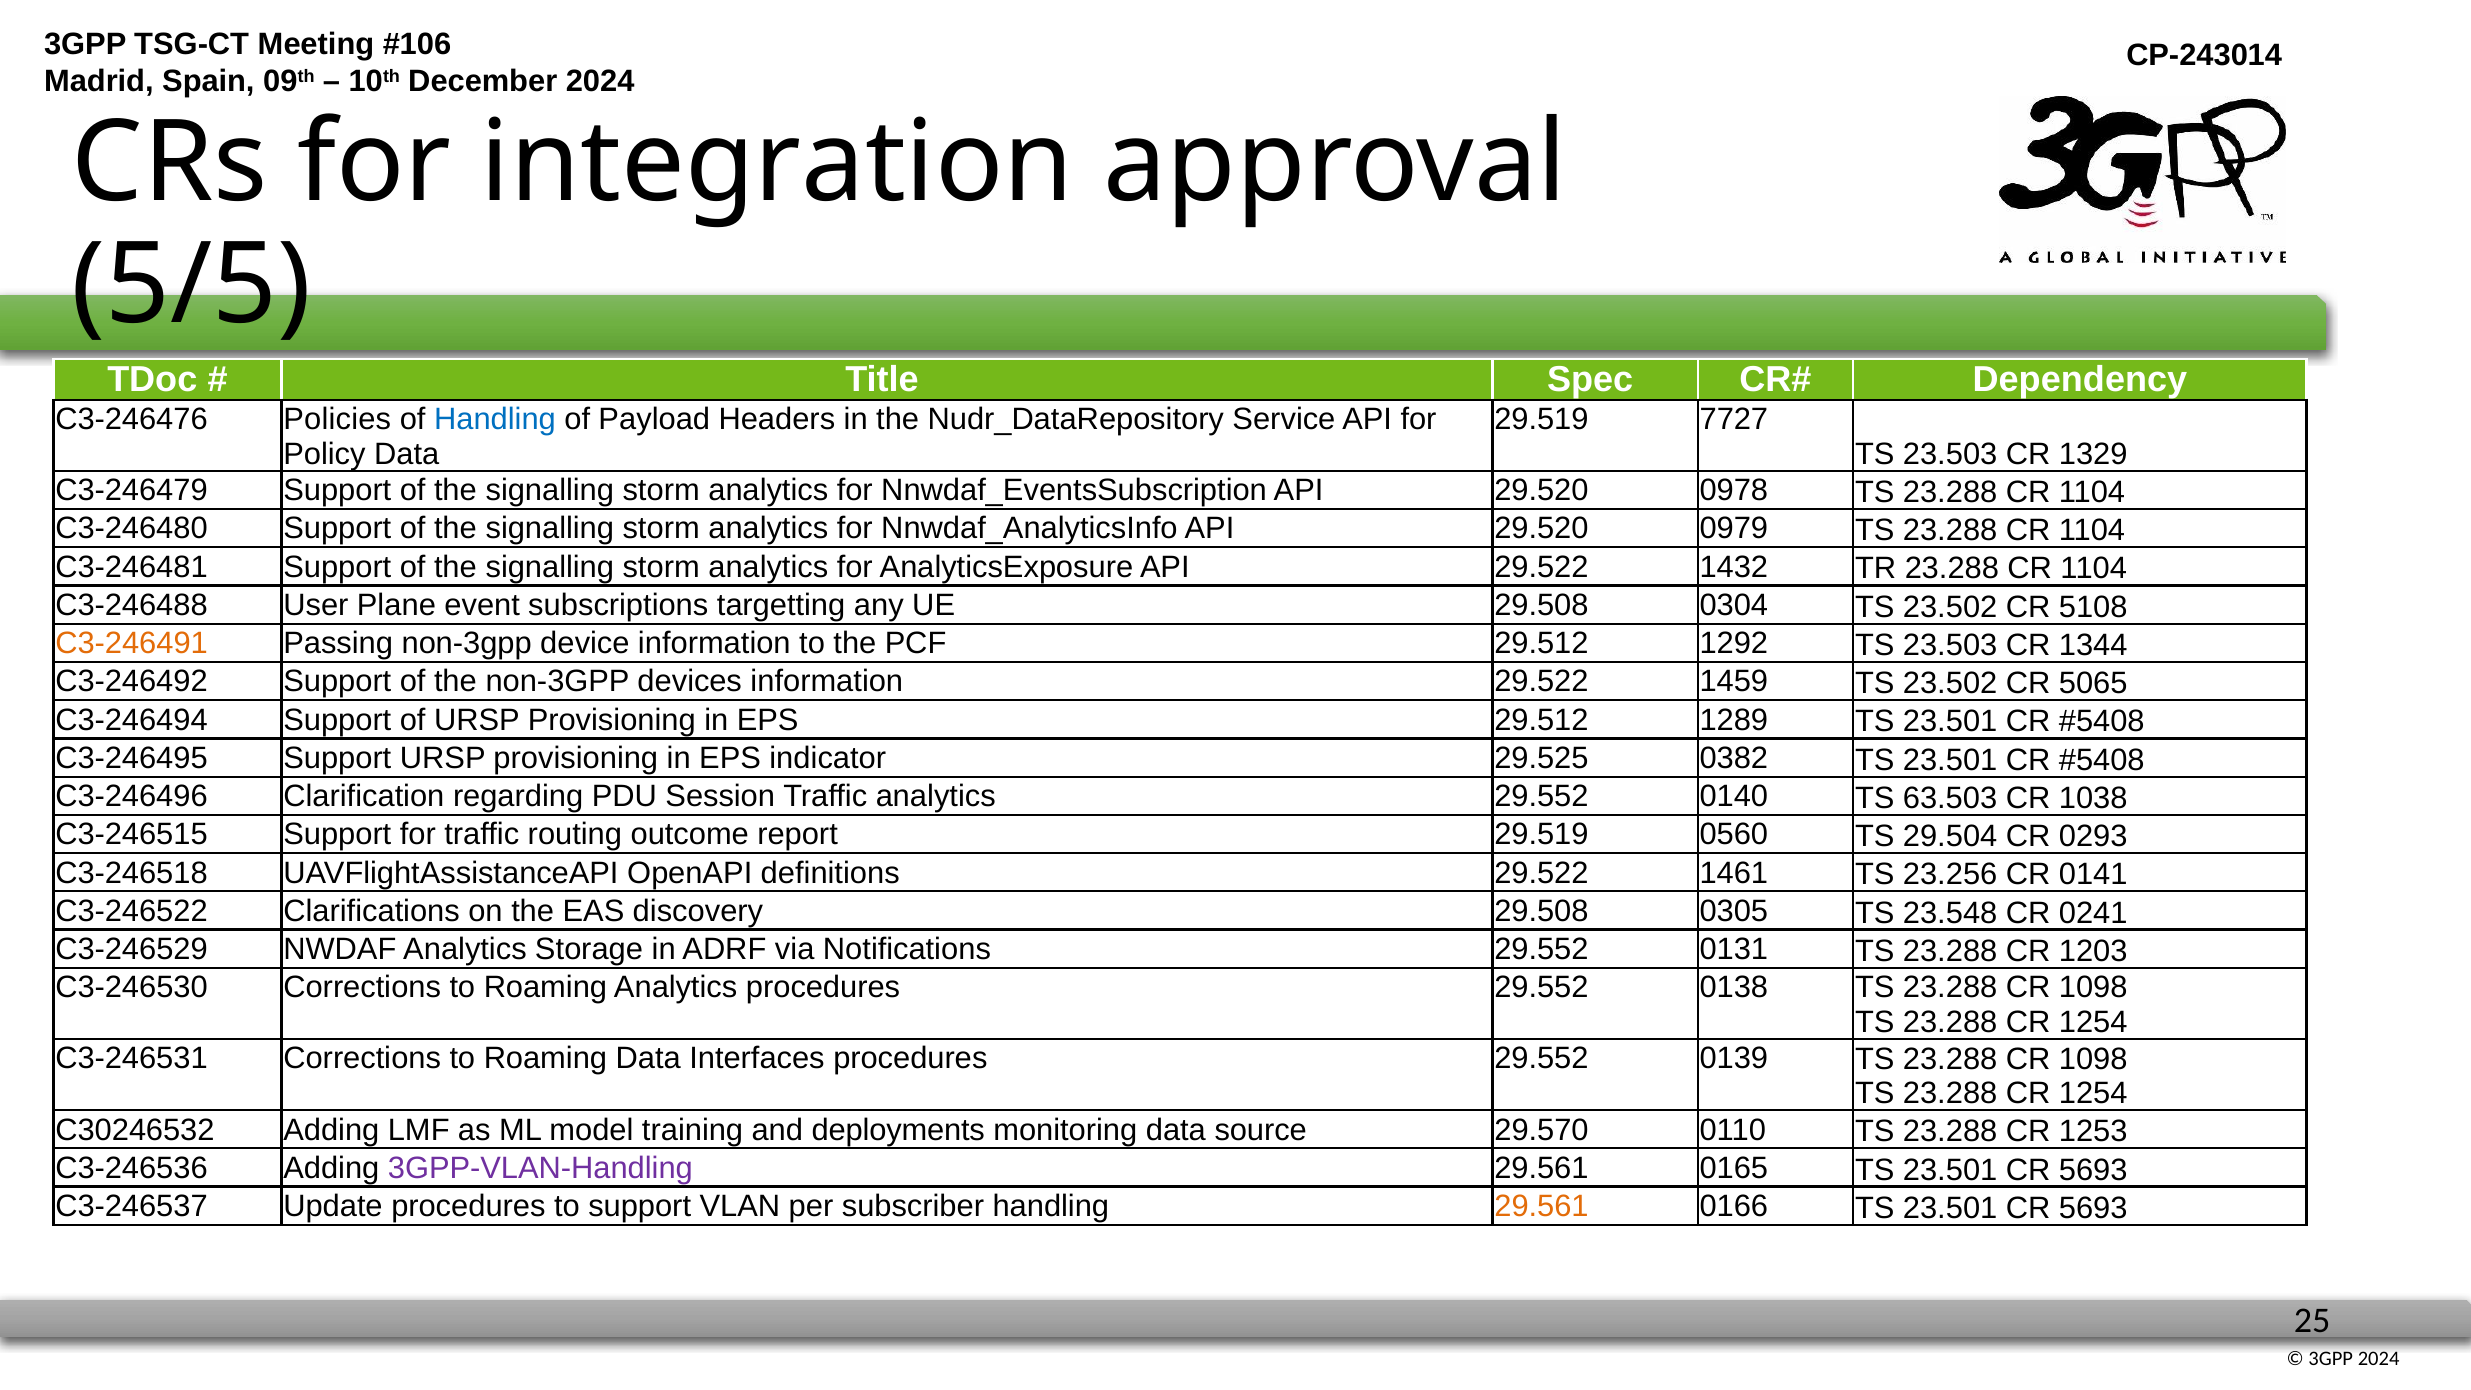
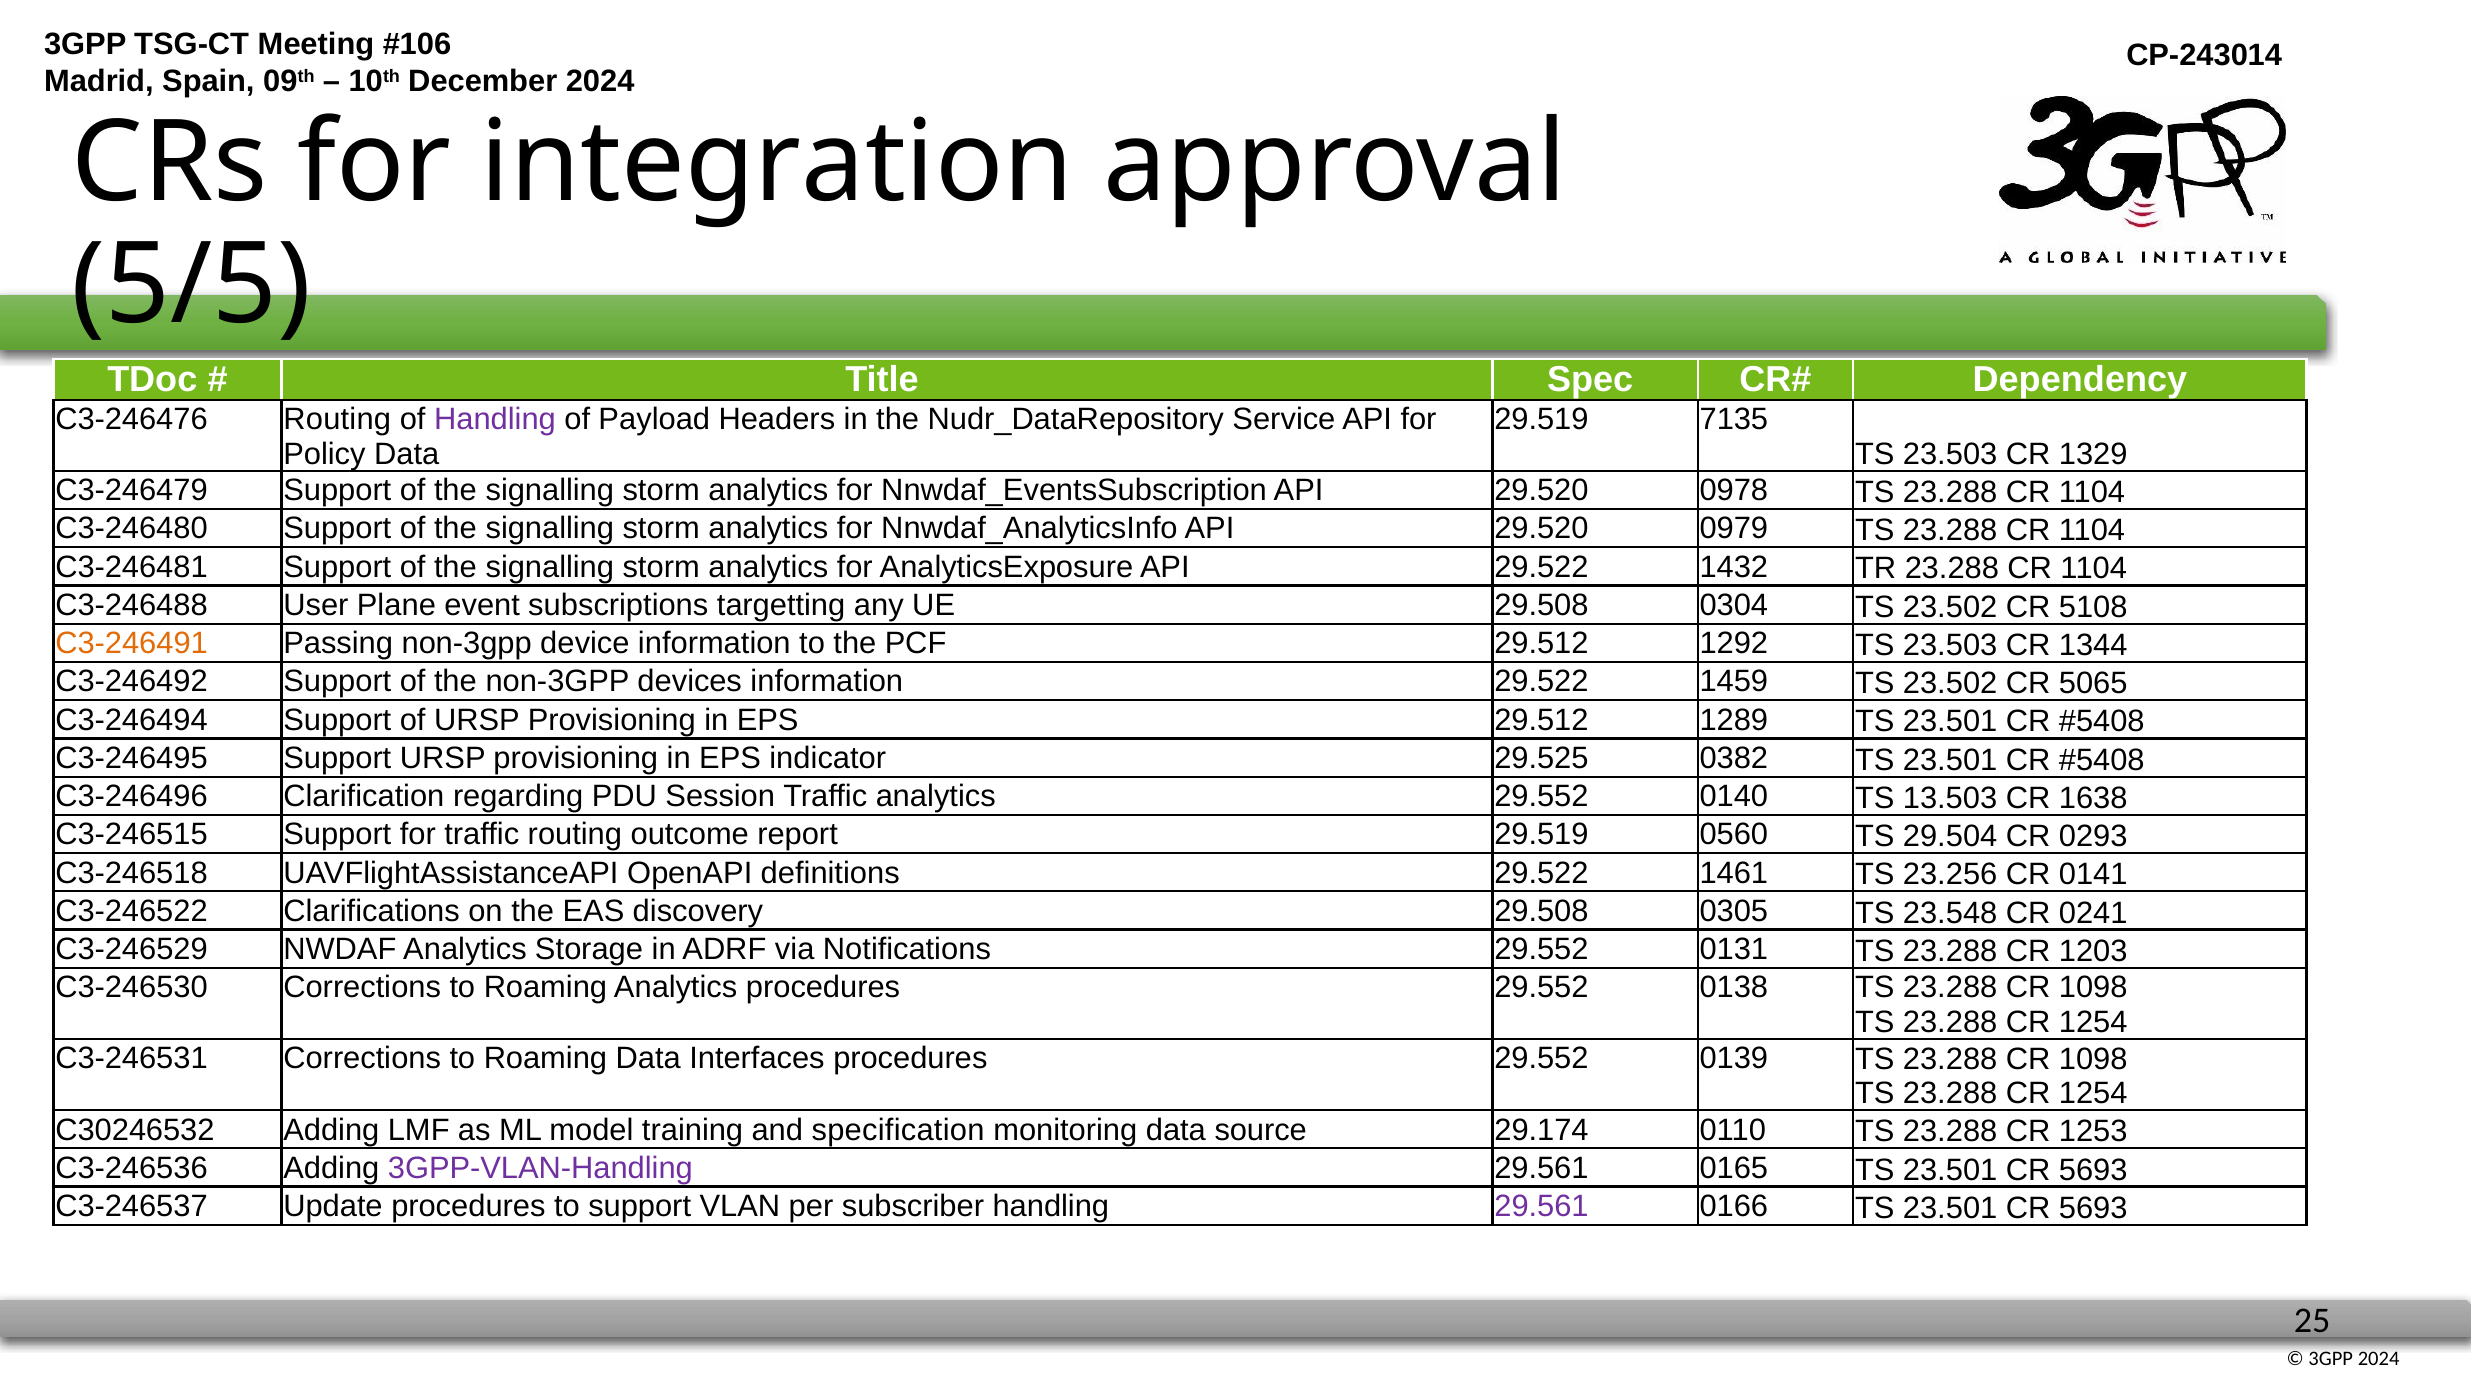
C3-246476 Policies: Policies -> Routing
Handling at (495, 419) colour: blue -> purple
7727: 7727 -> 7135
63.503: 63.503 -> 13.503
1038: 1038 -> 1638
deployments: deployments -> specification
29.570: 29.570 -> 29.174
29.561 at (1542, 1206) colour: orange -> purple
